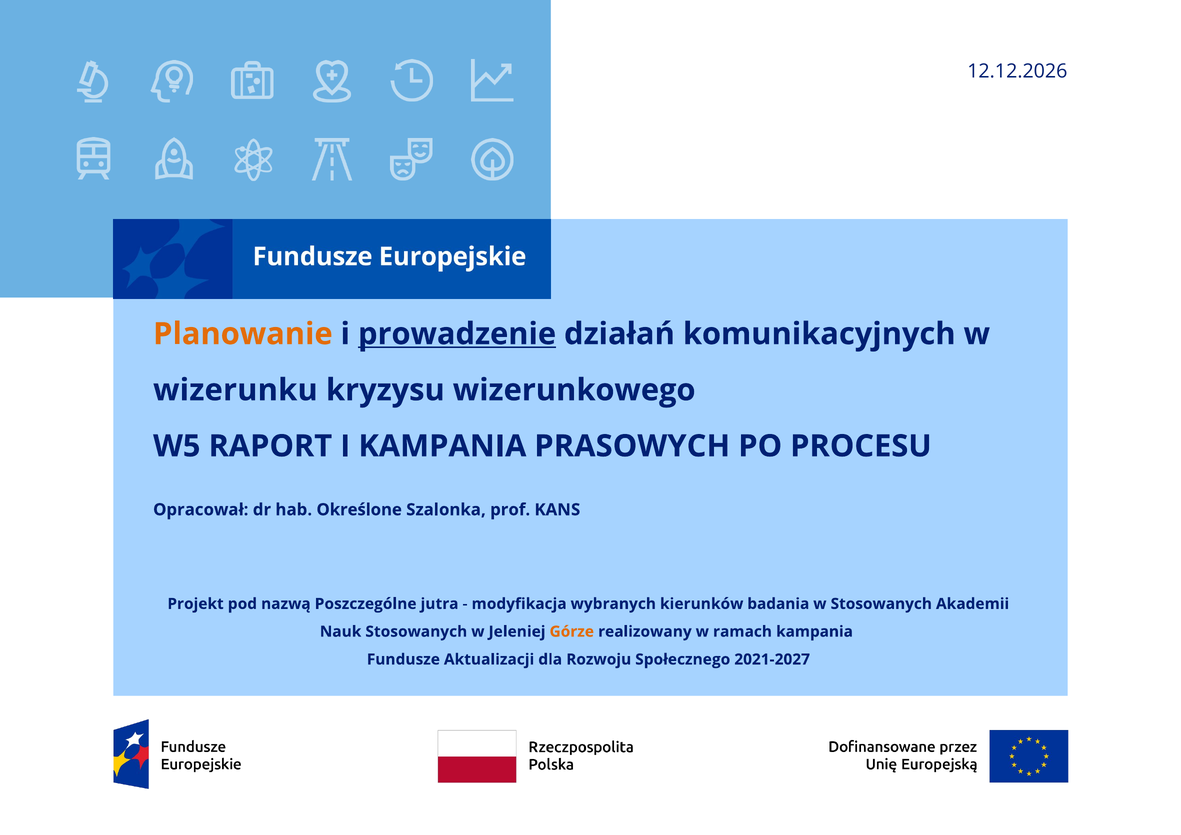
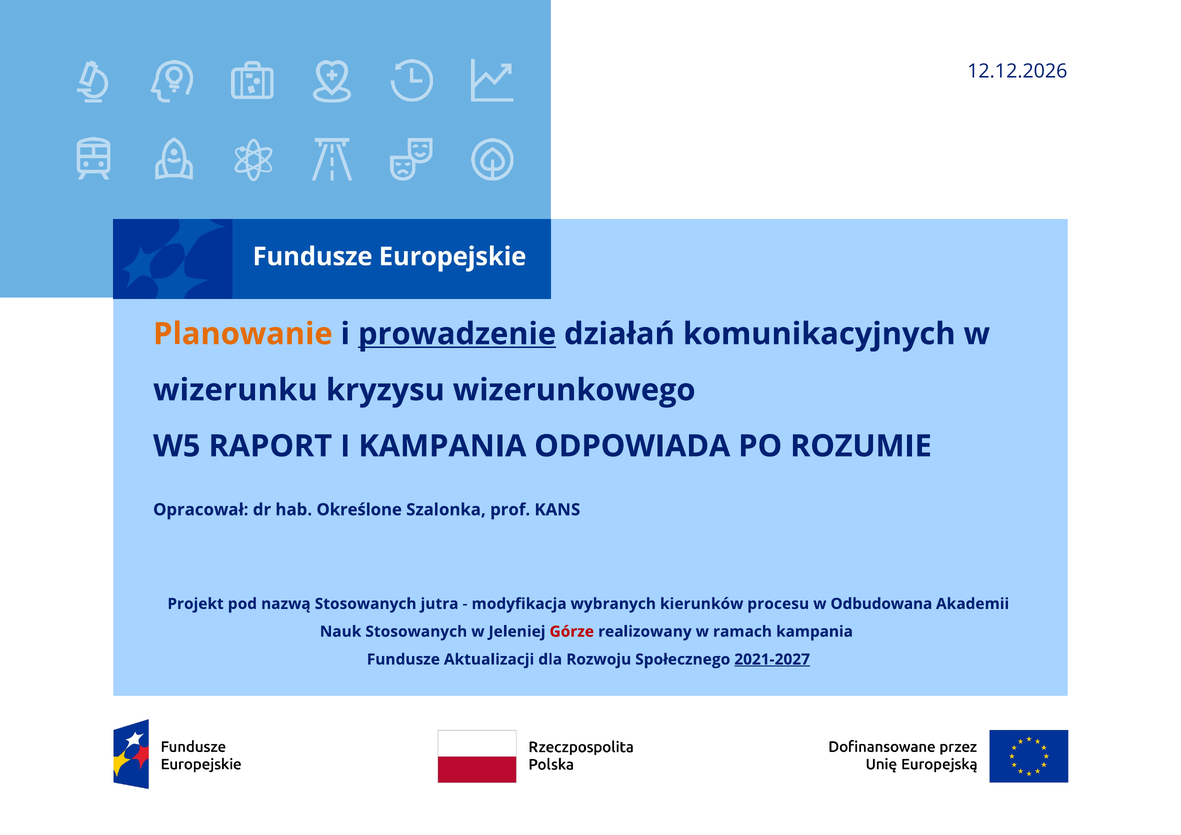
PRASOWYCH: PRASOWYCH -> ODPOWIADA
PROCESU: PROCESU -> ROZUMIE
nazwą Poszczególne: Poszczególne -> Stosowanych
badania: badania -> procesu
w Stosowanych: Stosowanych -> Odbudowana
Górze colour: orange -> red
2021-2027 underline: none -> present
